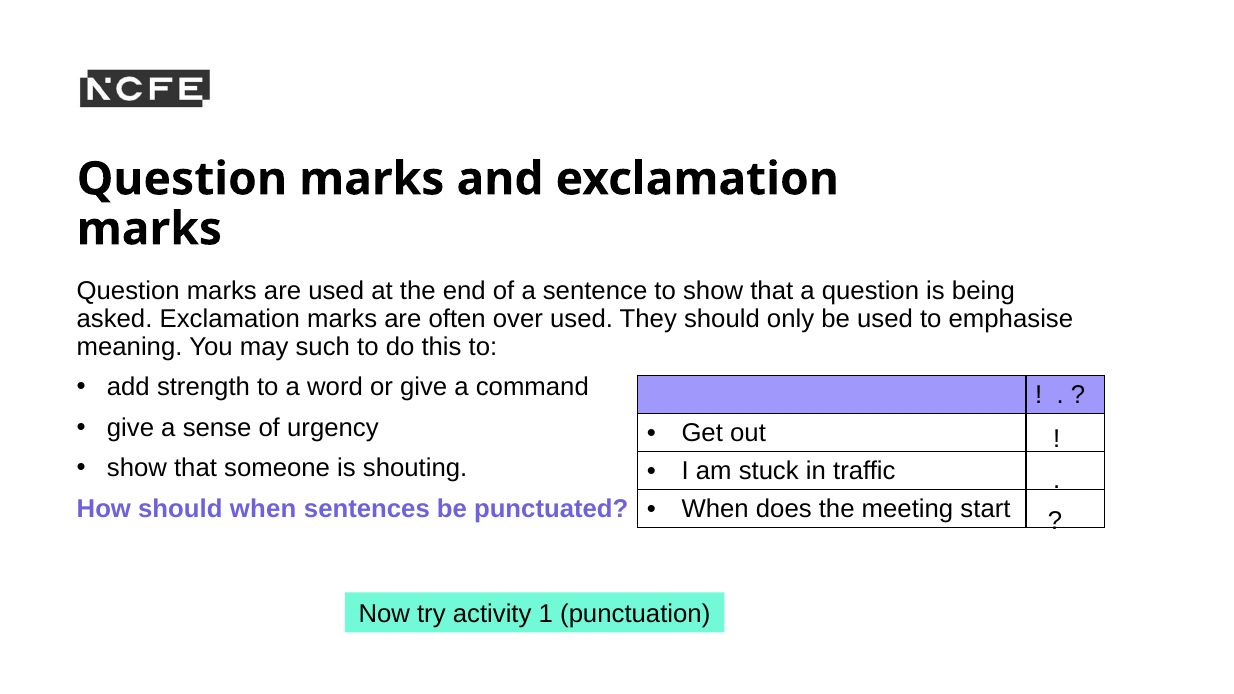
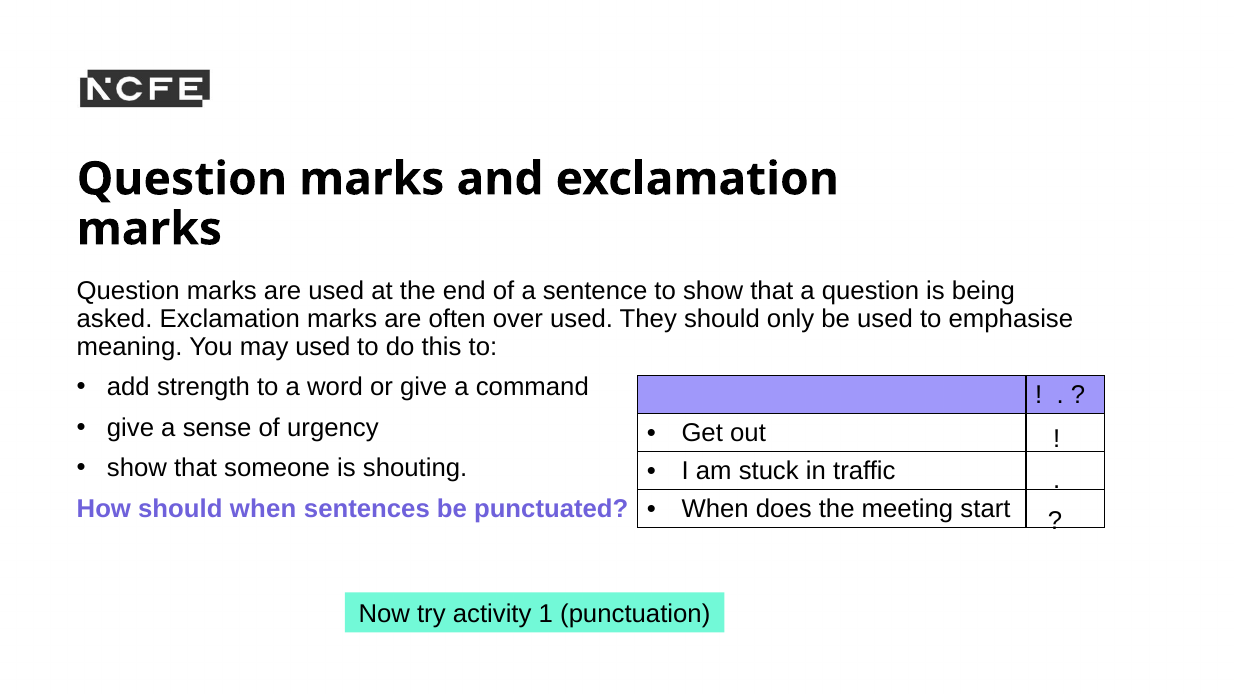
may such: such -> used
